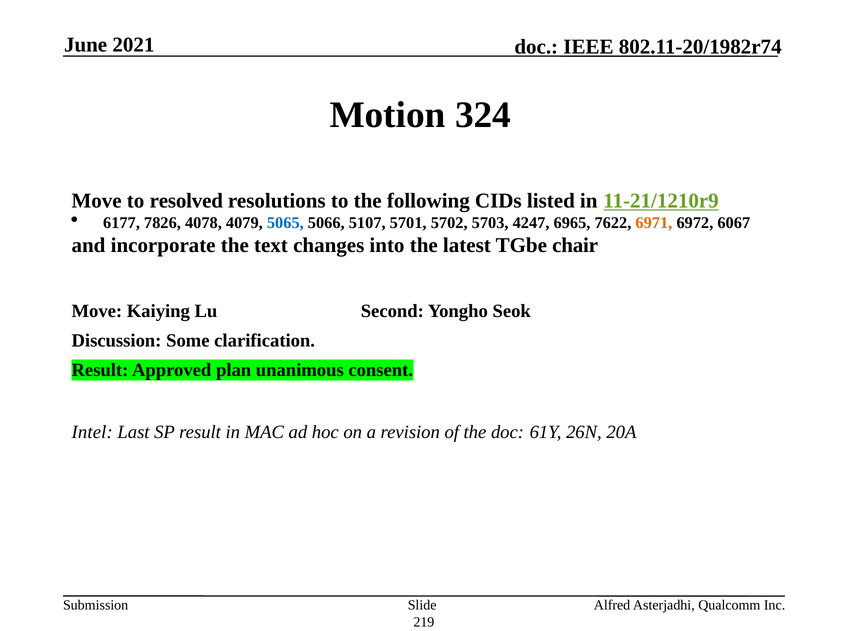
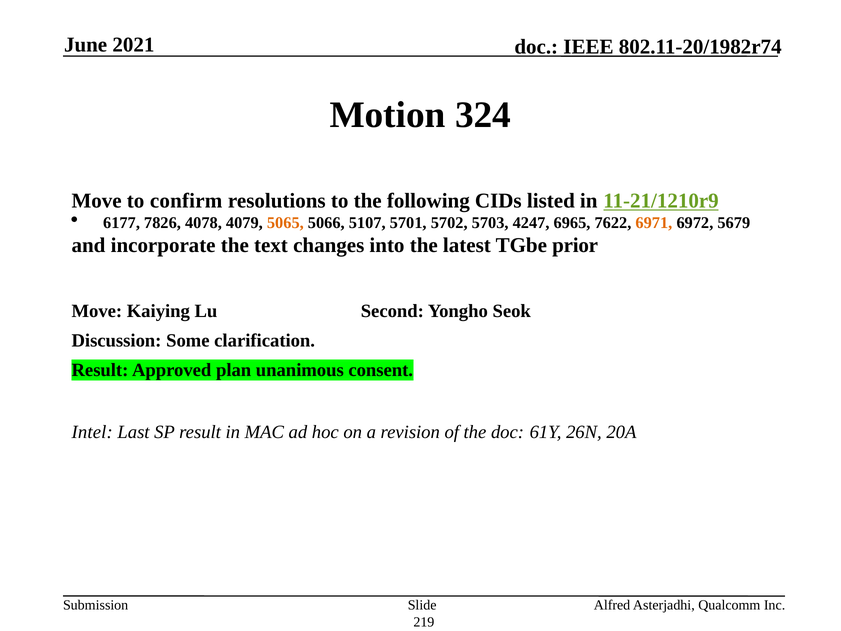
resolved: resolved -> confirm
5065 colour: blue -> orange
6067: 6067 -> 5679
chair: chair -> prior
